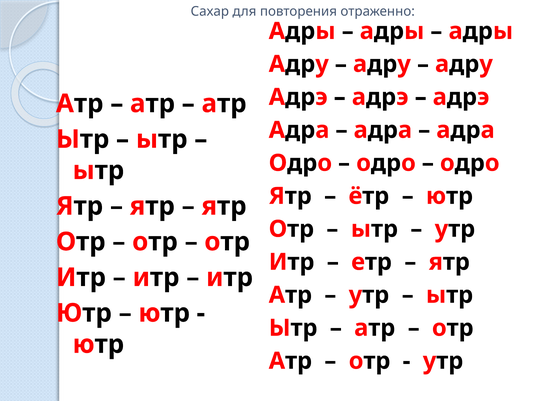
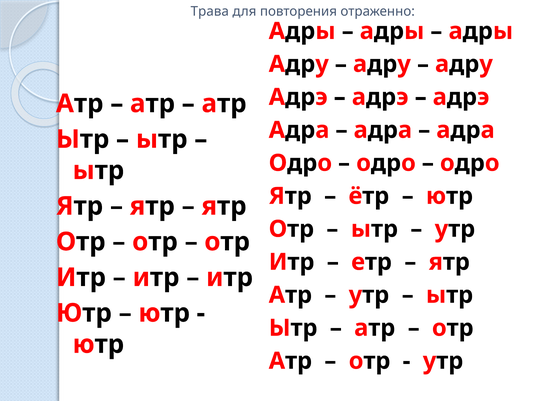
Сахар: Сахар -> Трава
